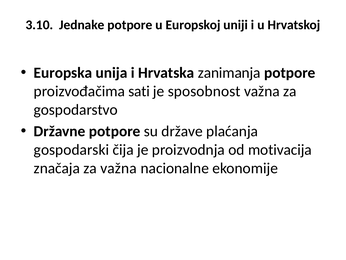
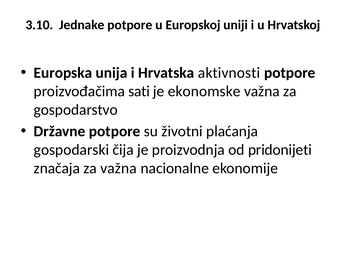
zanimanja: zanimanja -> aktivnosti
sposobnost: sposobnost -> ekonomske
države: države -> životni
motivacija: motivacija -> pridonijeti
